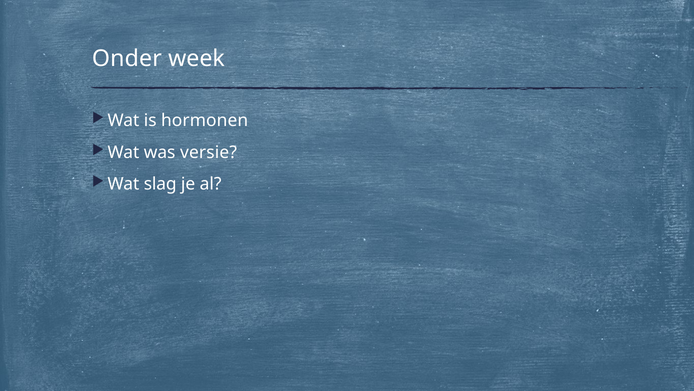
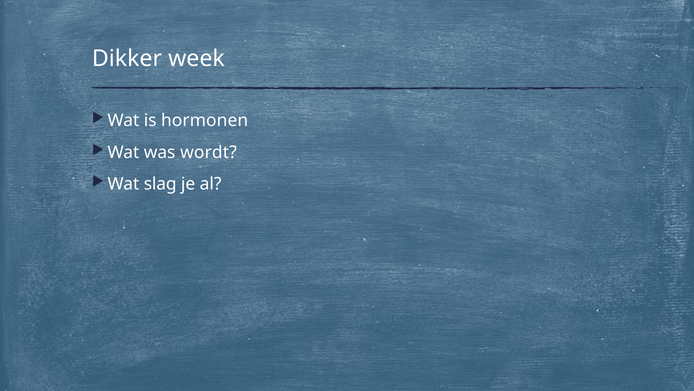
Onder: Onder -> Dikker
versie: versie -> wordt
